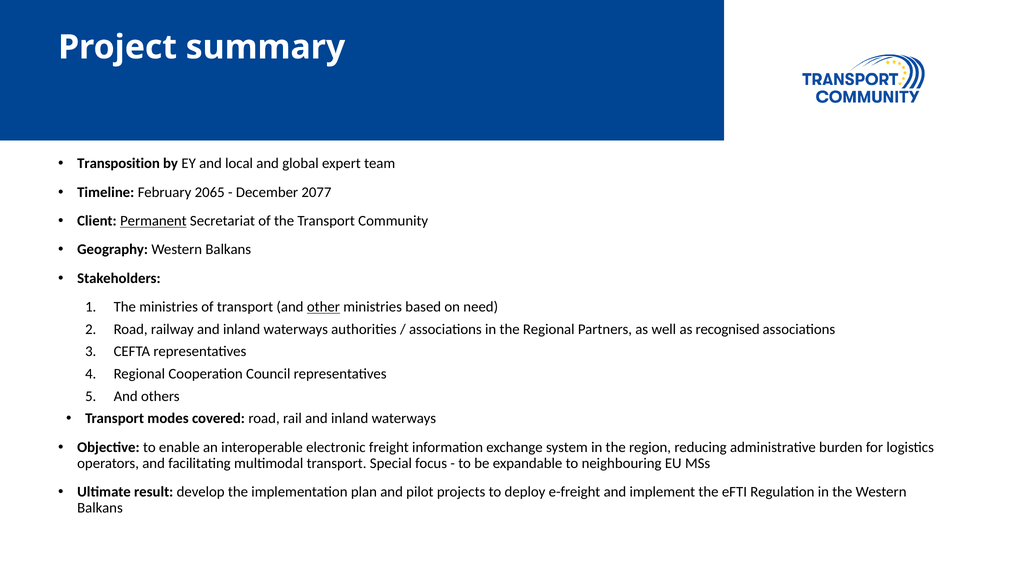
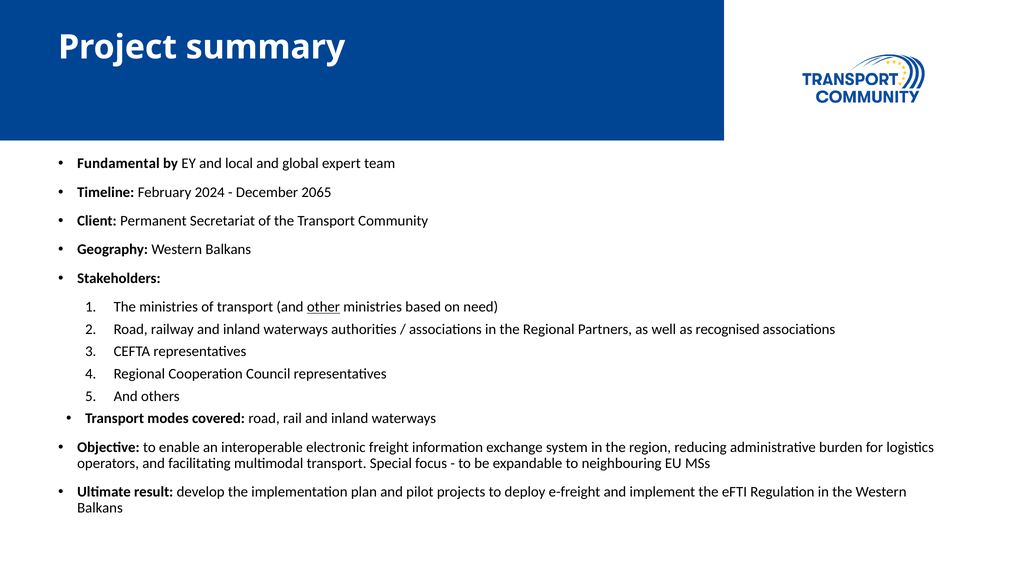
Transposition: Transposition -> Fundamental
2065: 2065 -> 2024
2077: 2077 -> 2065
Permanent underline: present -> none
